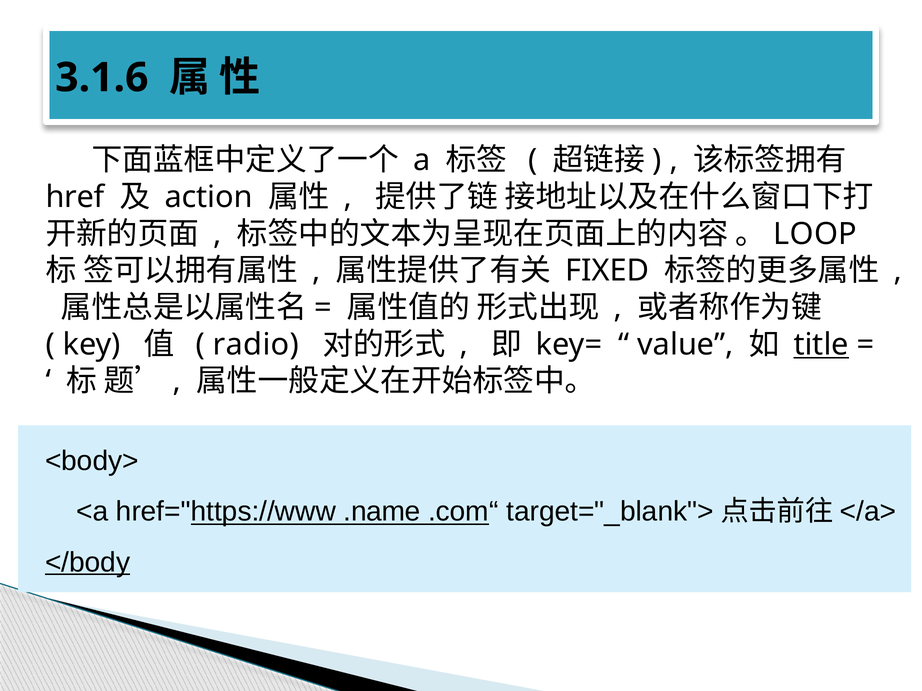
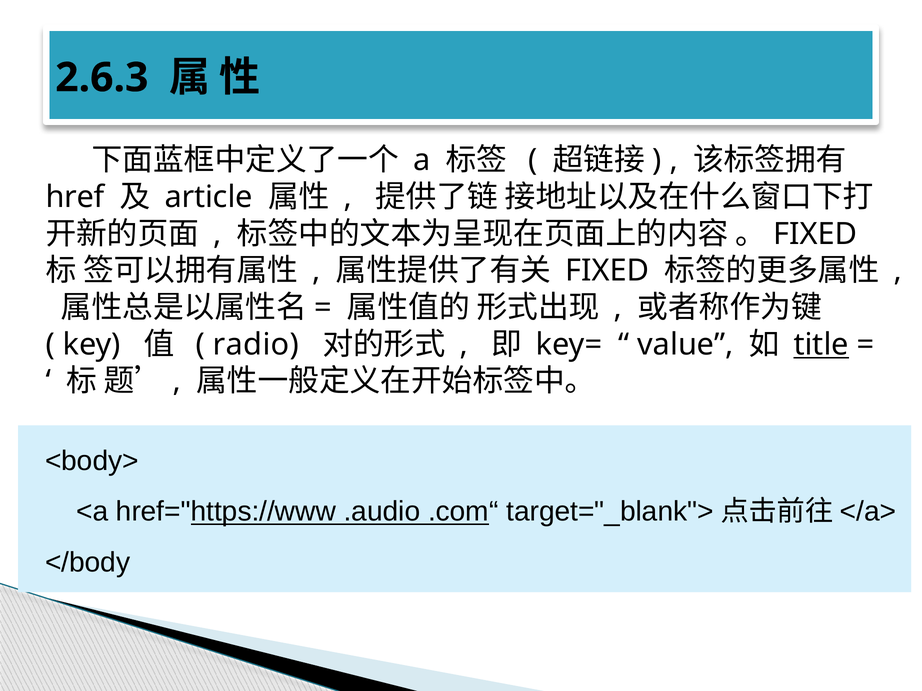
3.1.6: 3.1.6 -> 2.6.3
action: action -> article
LOOP at (815, 234): LOOP -> FIXED
.name: .name -> .audio
</body underline: present -> none
